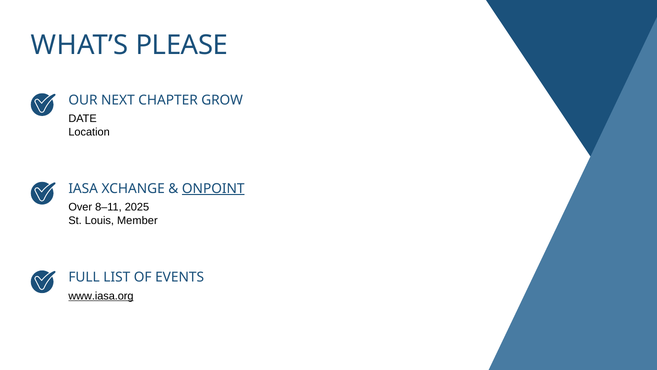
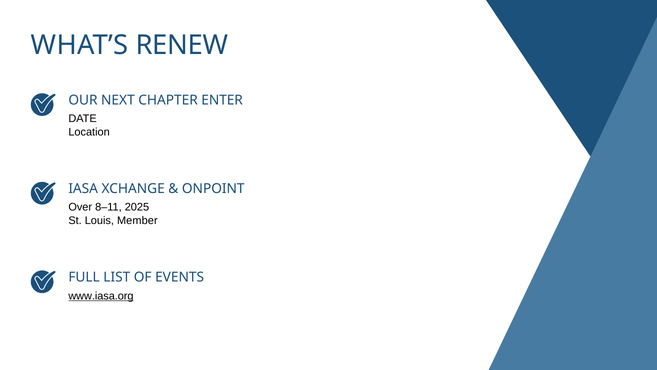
PLEASE: PLEASE -> RENEW
GROW: GROW -> ENTER
ONPOINT underline: present -> none
